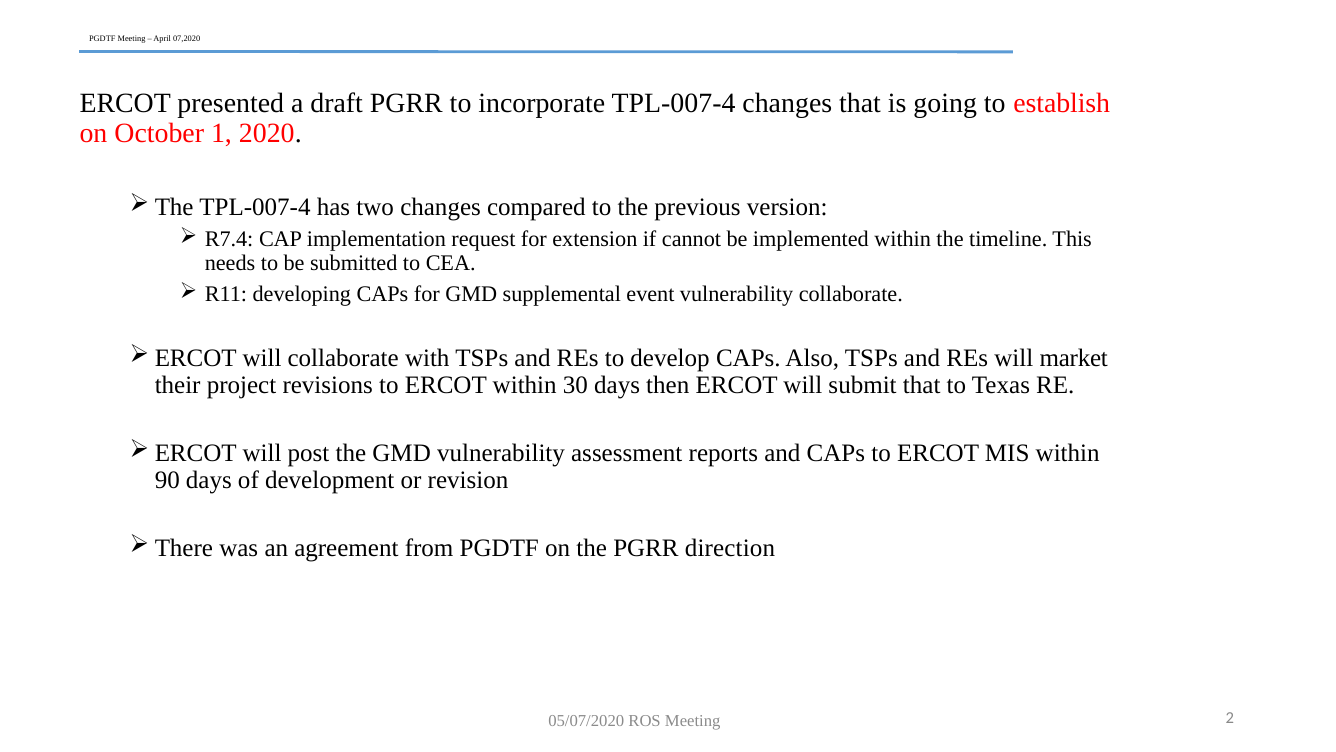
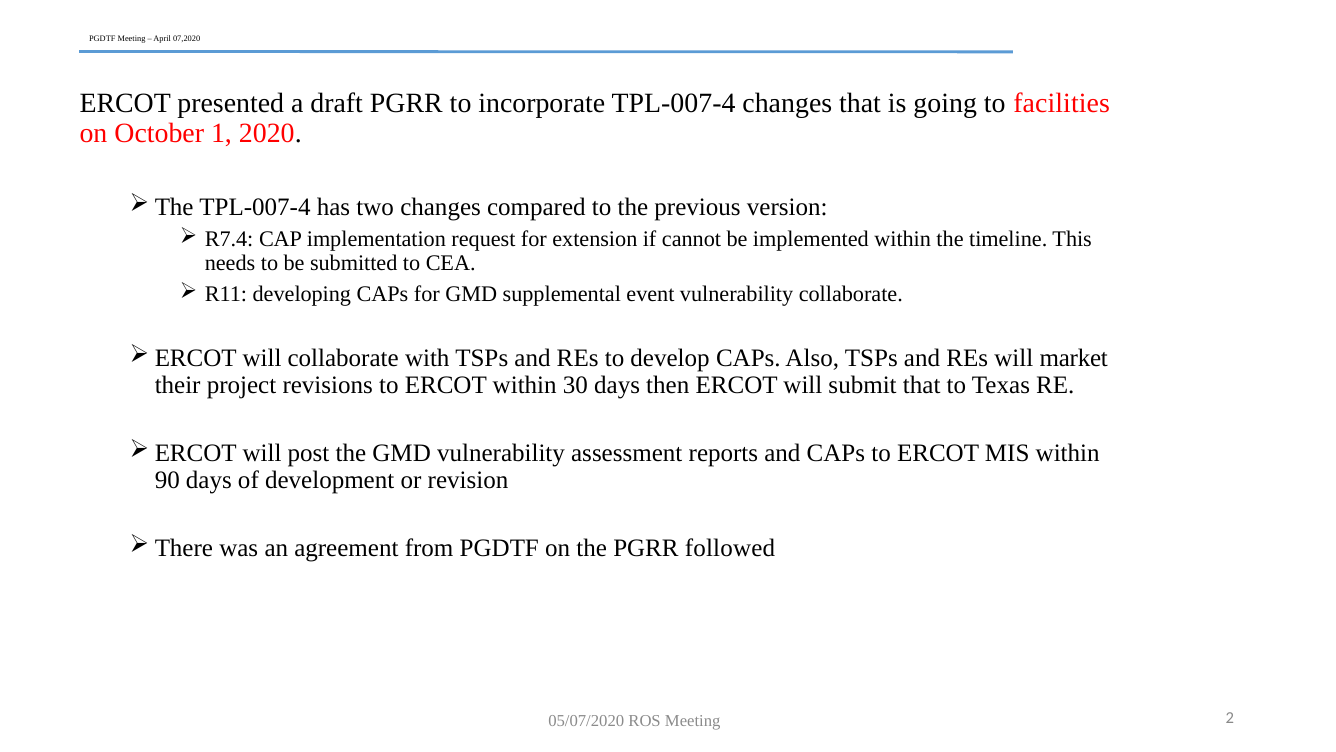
establish: establish -> facilities
direction: direction -> followed
